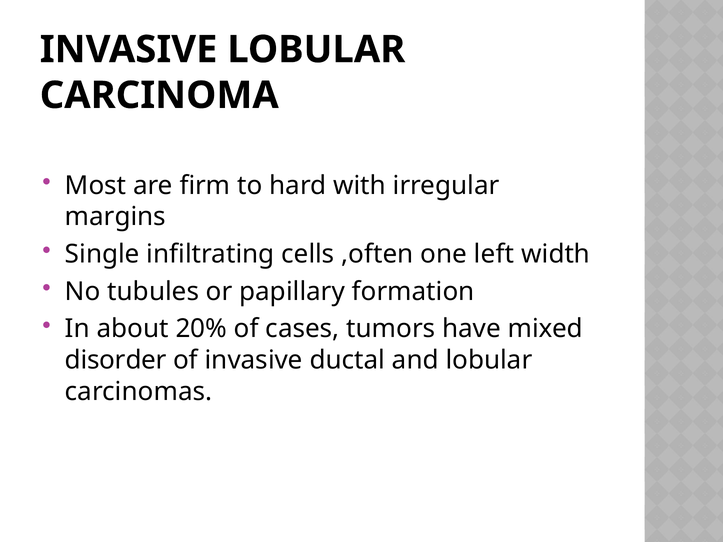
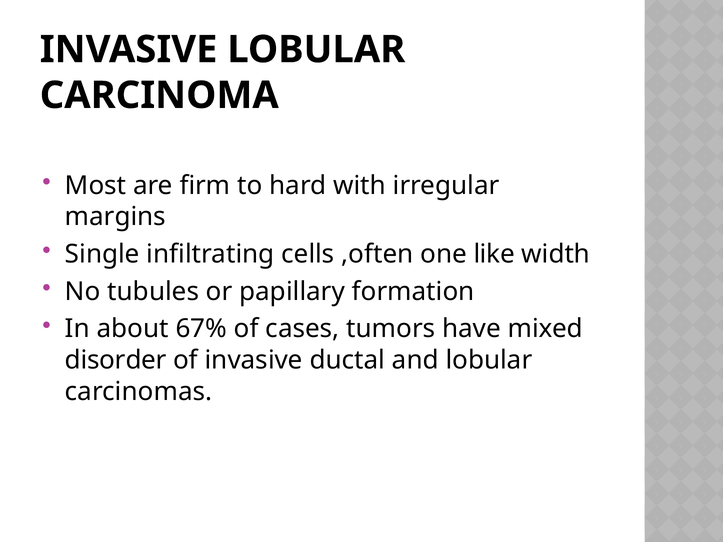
left: left -> like
20%: 20% -> 67%
